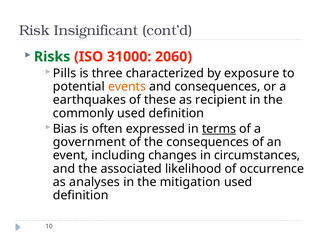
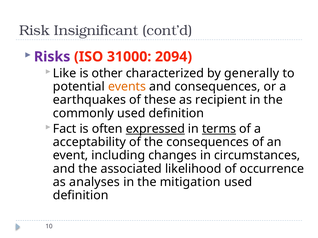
Risks colour: green -> purple
2060: 2060 -> 2094
Pills: Pills -> Like
three: three -> other
exposure: exposure -> generally
Bias: Bias -> Fact
expressed underline: none -> present
government: government -> acceptability
